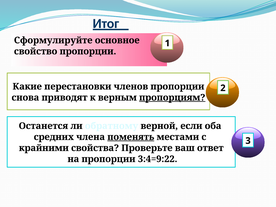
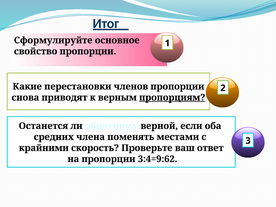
поменять underline: present -> none
свойства: свойства -> скорость
3:4=9:22: 3:4=9:22 -> 3:4=9:62
